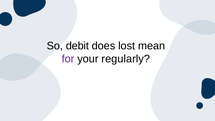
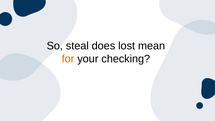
debit: debit -> steal
for colour: purple -> orange
regularly: regularly -> checking
